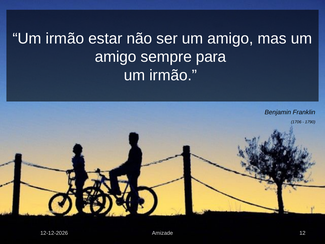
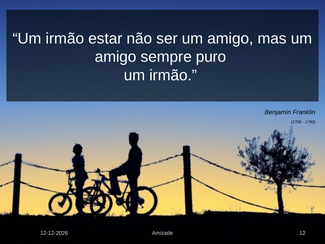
para: para -> puro
